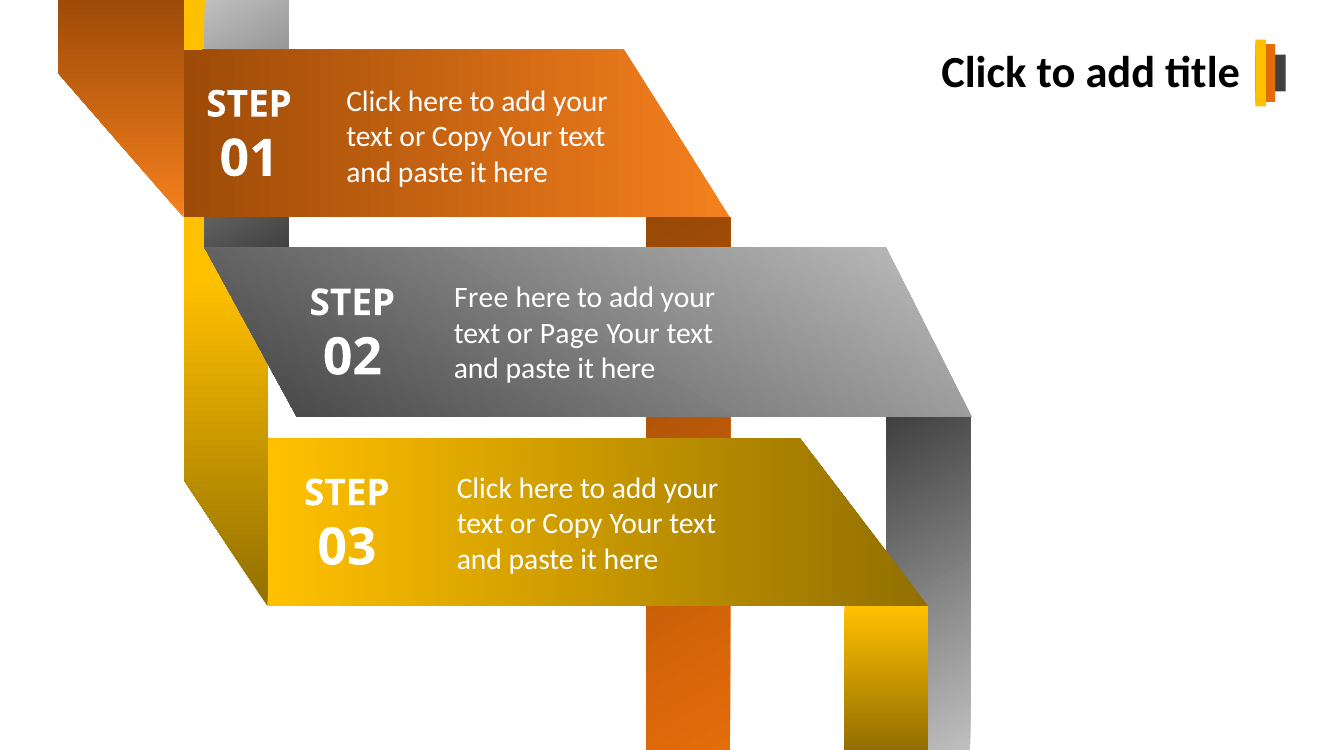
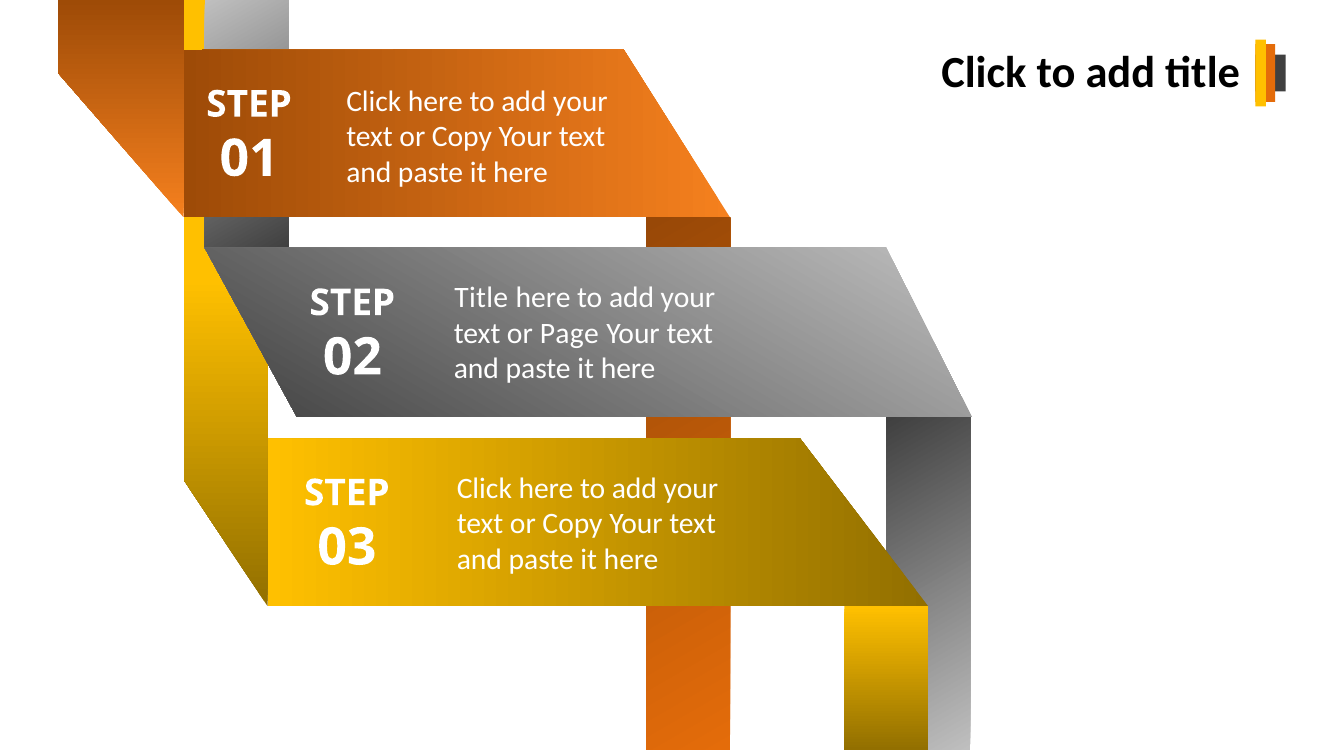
Free at (481, 298): Free -> Title
